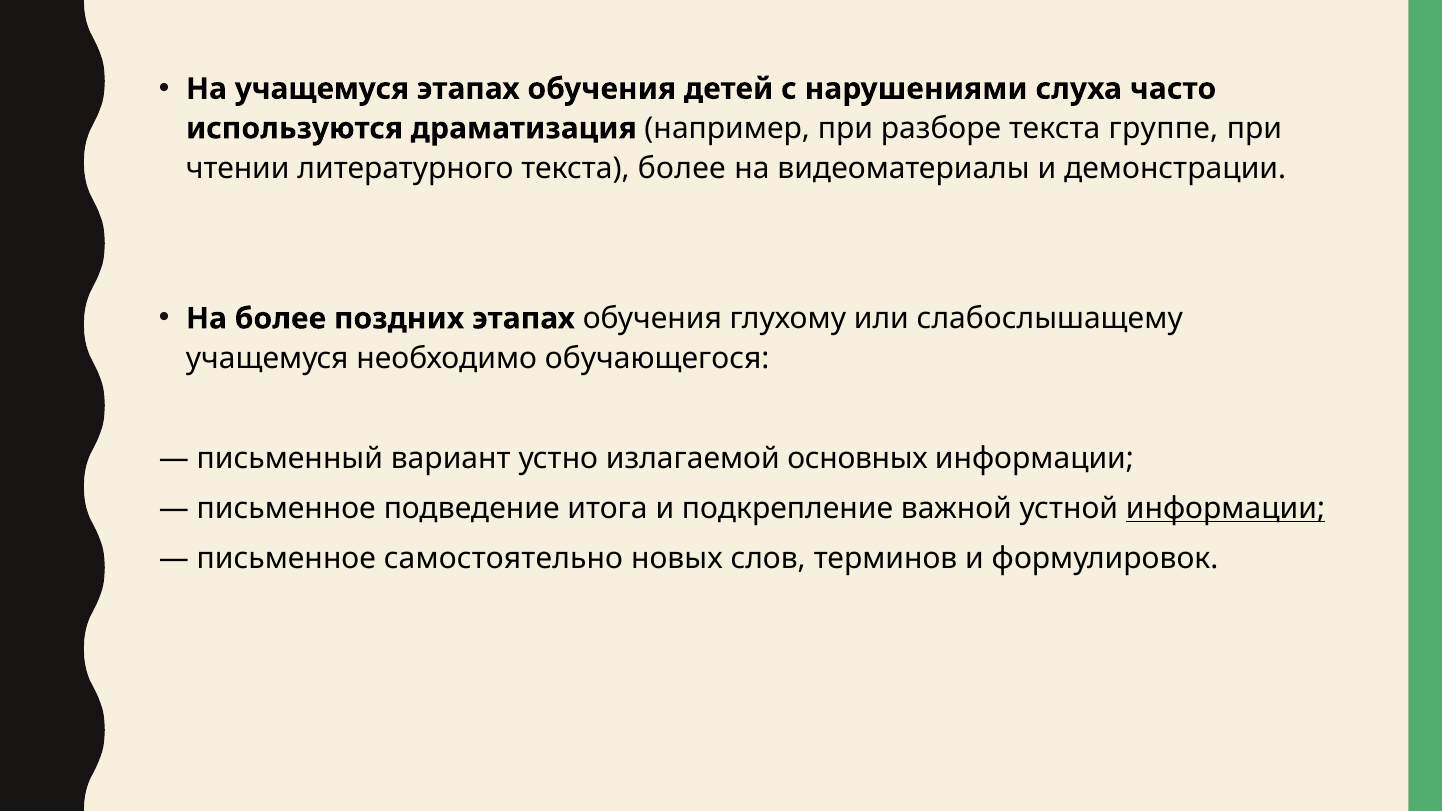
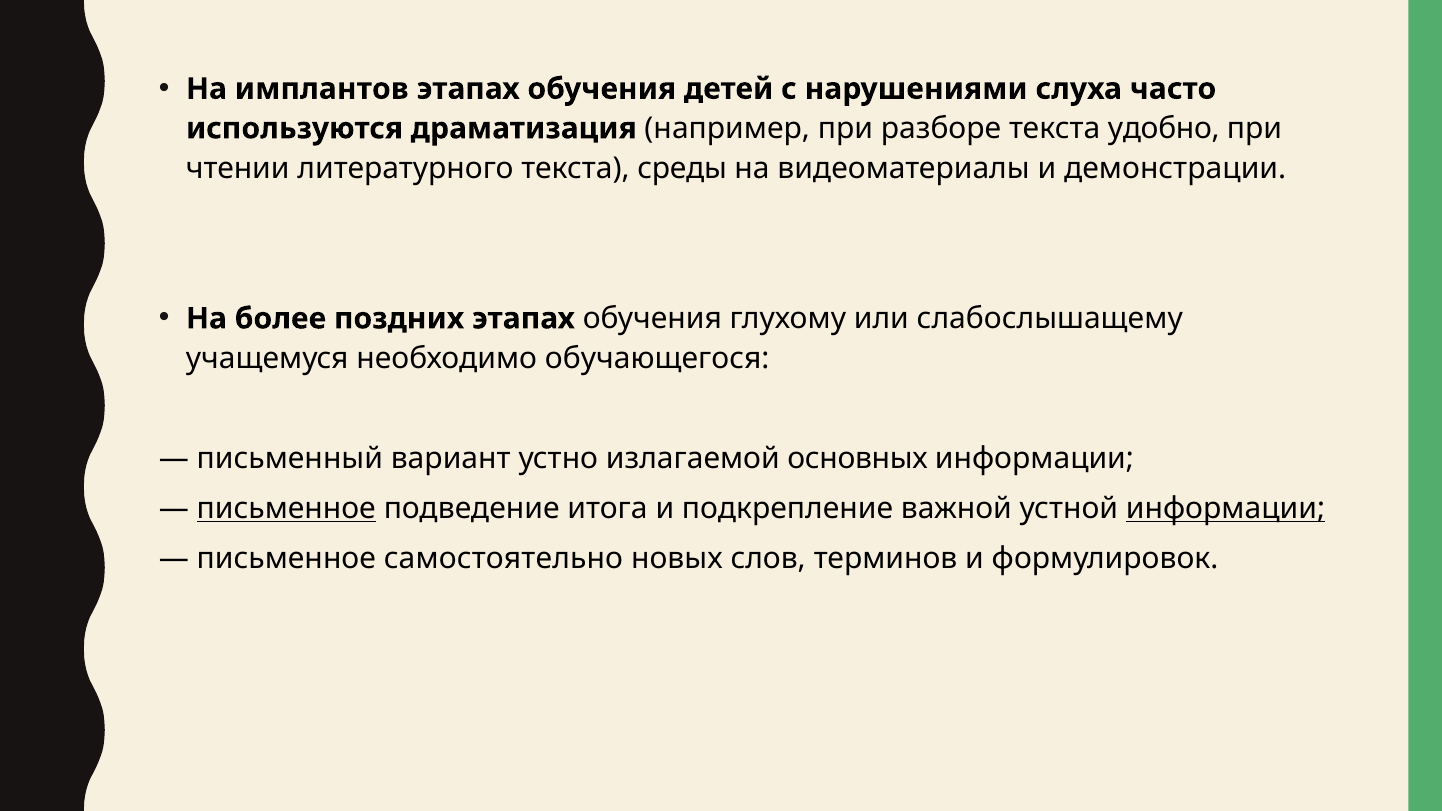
На учащемуся: учащемуся -> имплантов
группе: группе -> удобно
текста более: более -> среды
письменное at (286, 509) underline: none -> present
